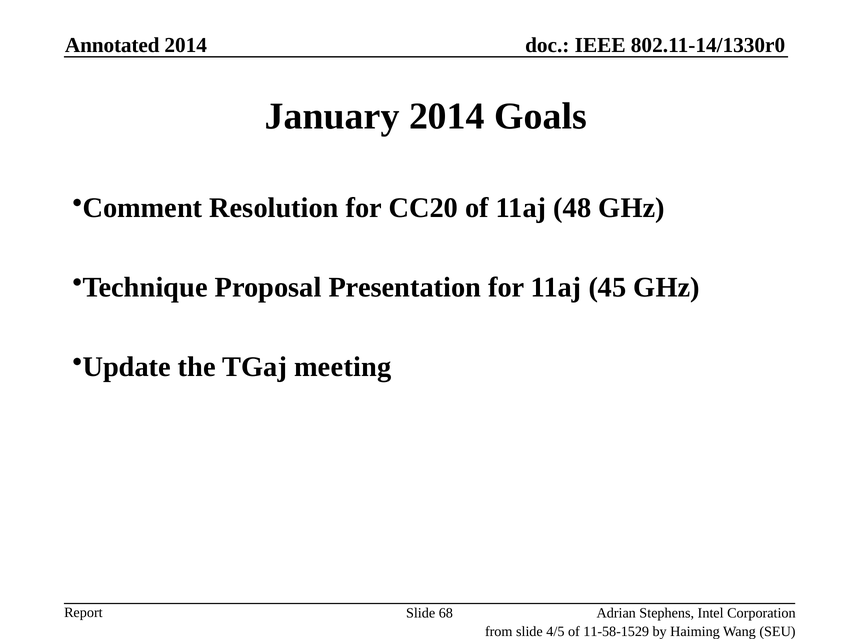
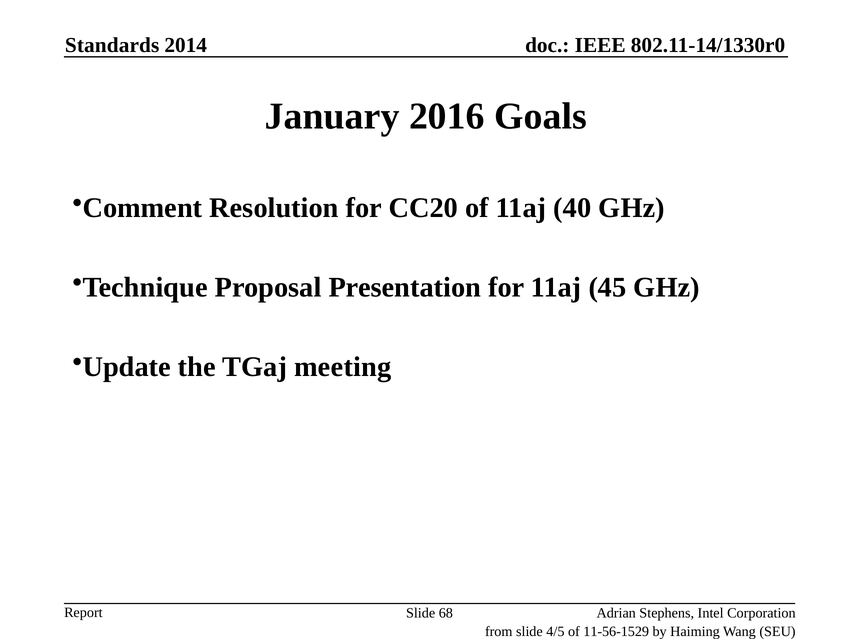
Annotated: Annotated -> Standards
January 2014: 2014 -> 2016
48: 48 -> 40
11-58-1529: 11-58-1529 -> 11-56-1529
